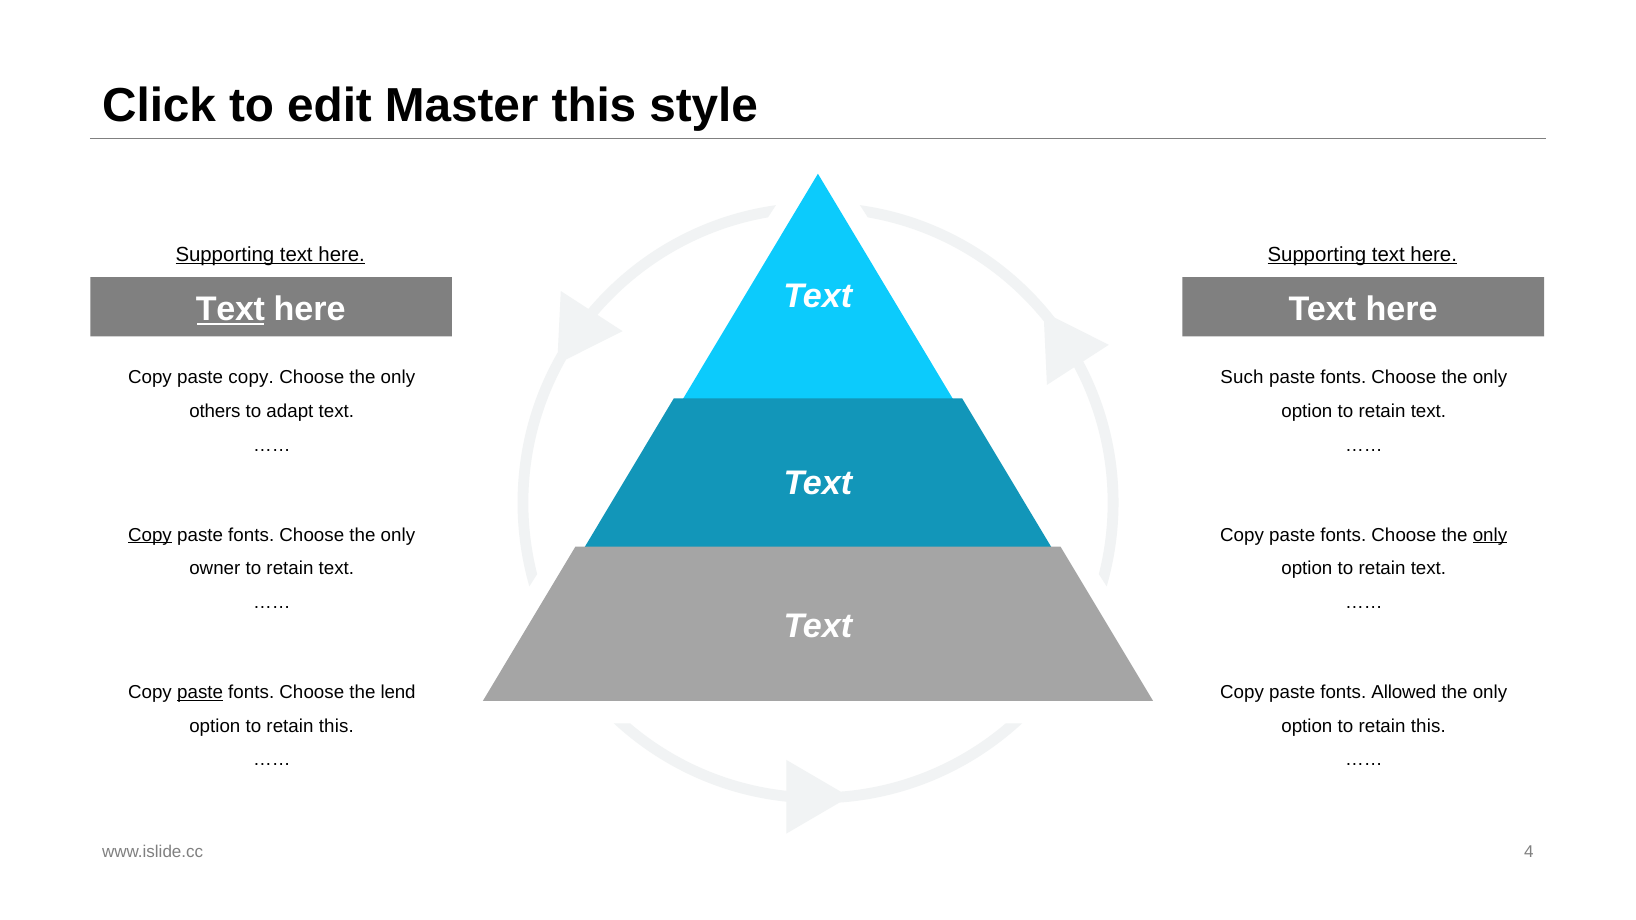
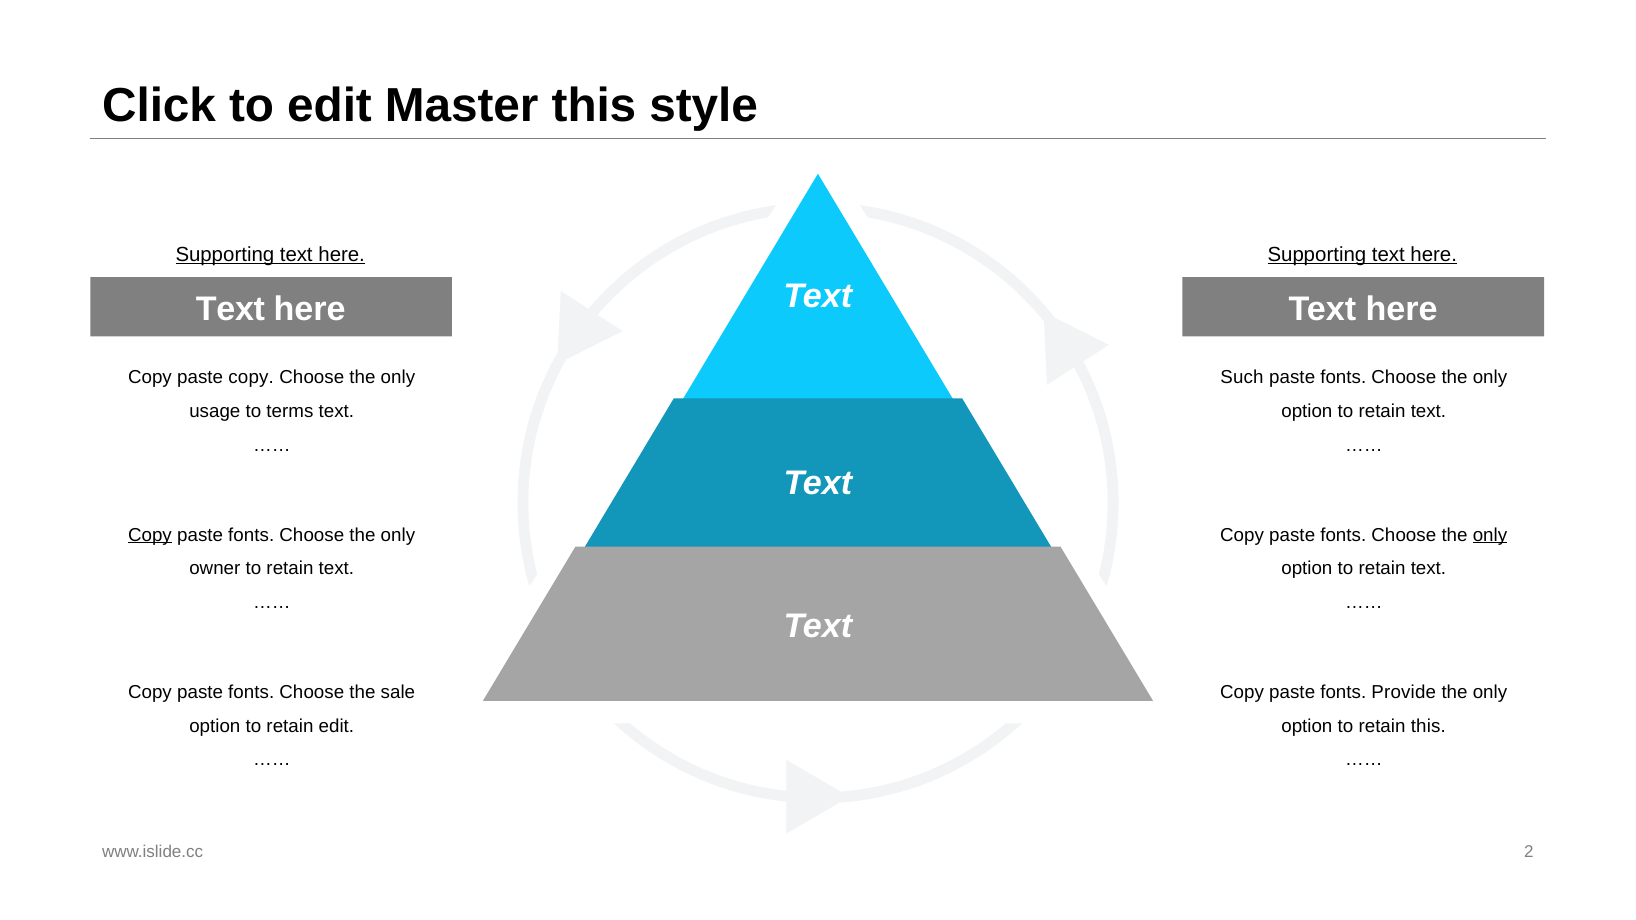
Text at (230, 309) underline: present -> none
others: others -> usage
adapt: adapt -> terms
paste at (200, 692) underline: present -> none
lend: lend -> sale
Allowed: Allowed -> Provide
this at (336, 726): this -> edit
4: 4 -> 2
